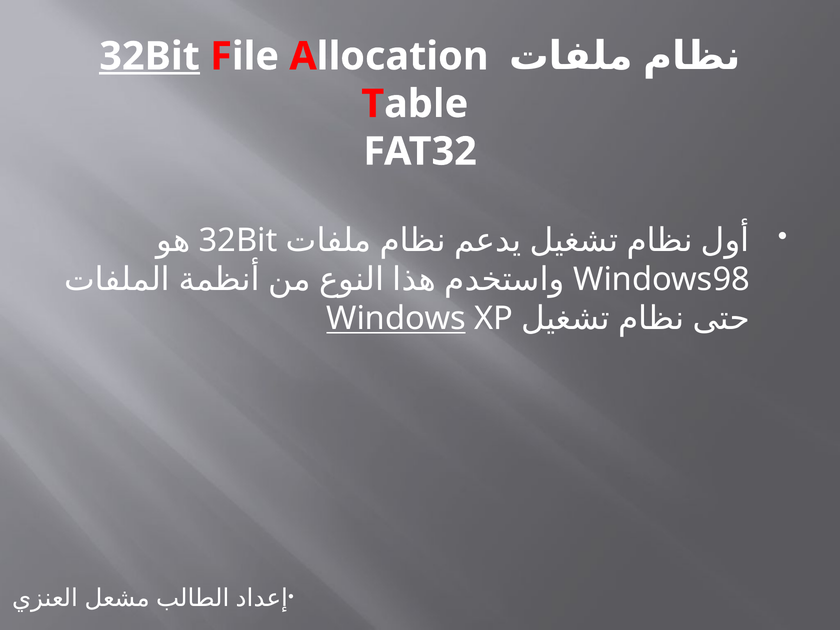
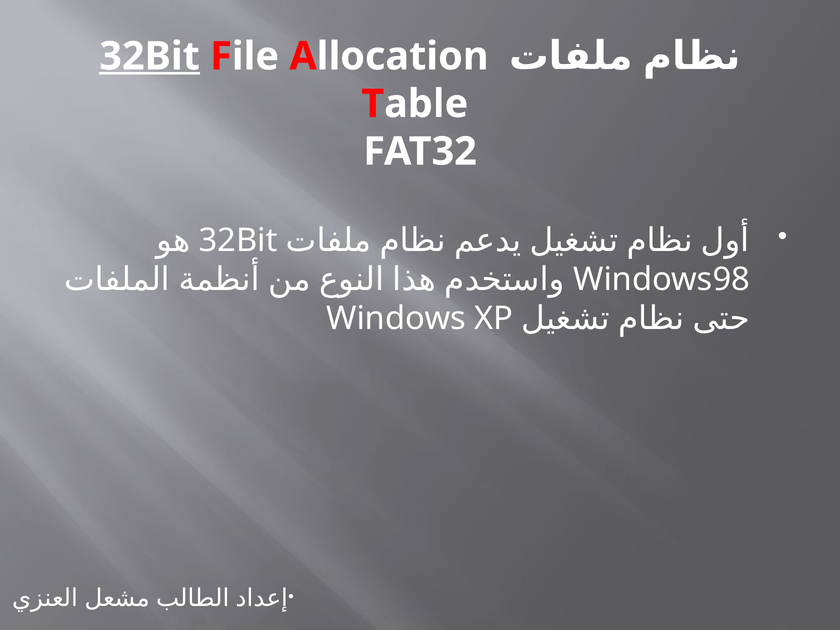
Windows underline: present -> none
